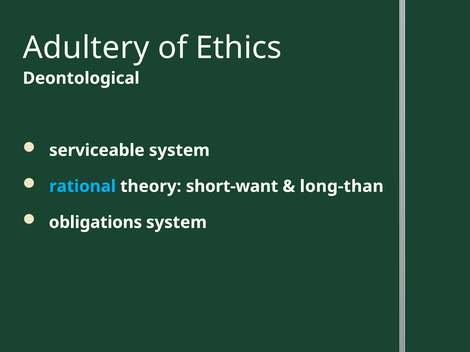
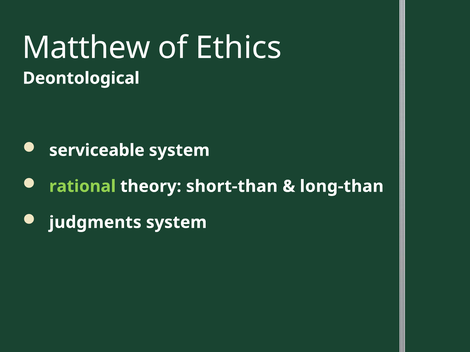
Adultery: Adultery -> Matthew
rational colour: light blue -> light green
short-want: short-want -> short-than
obligations: obligations -> judgments
